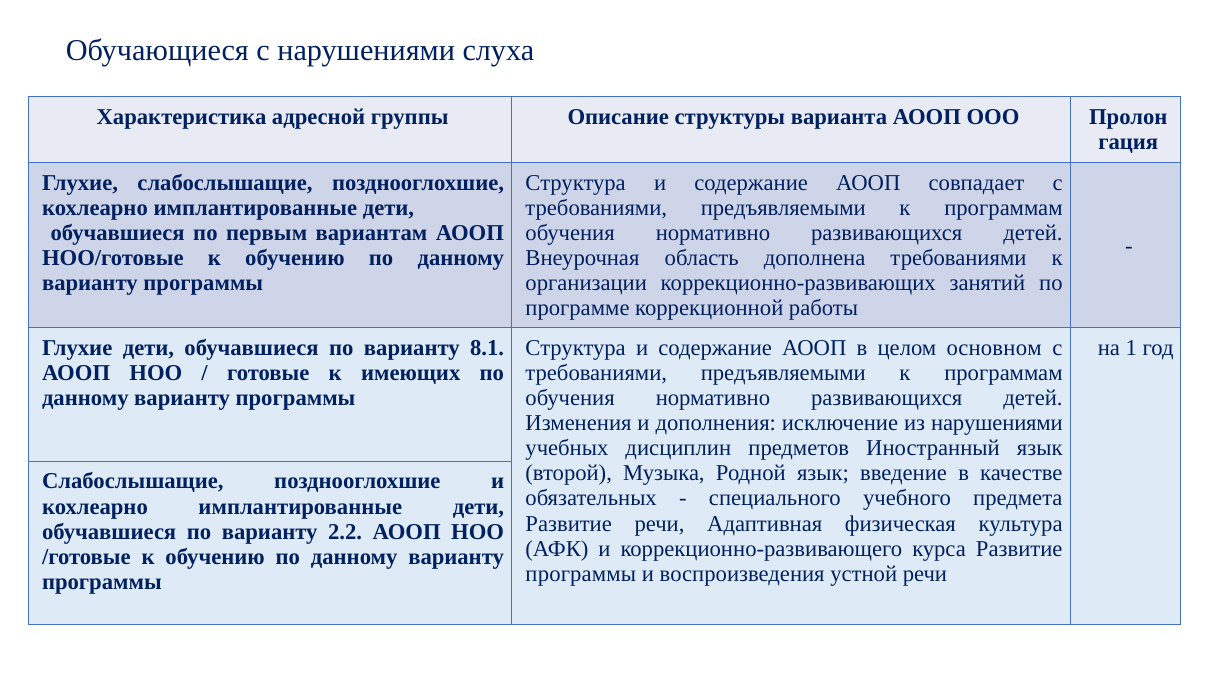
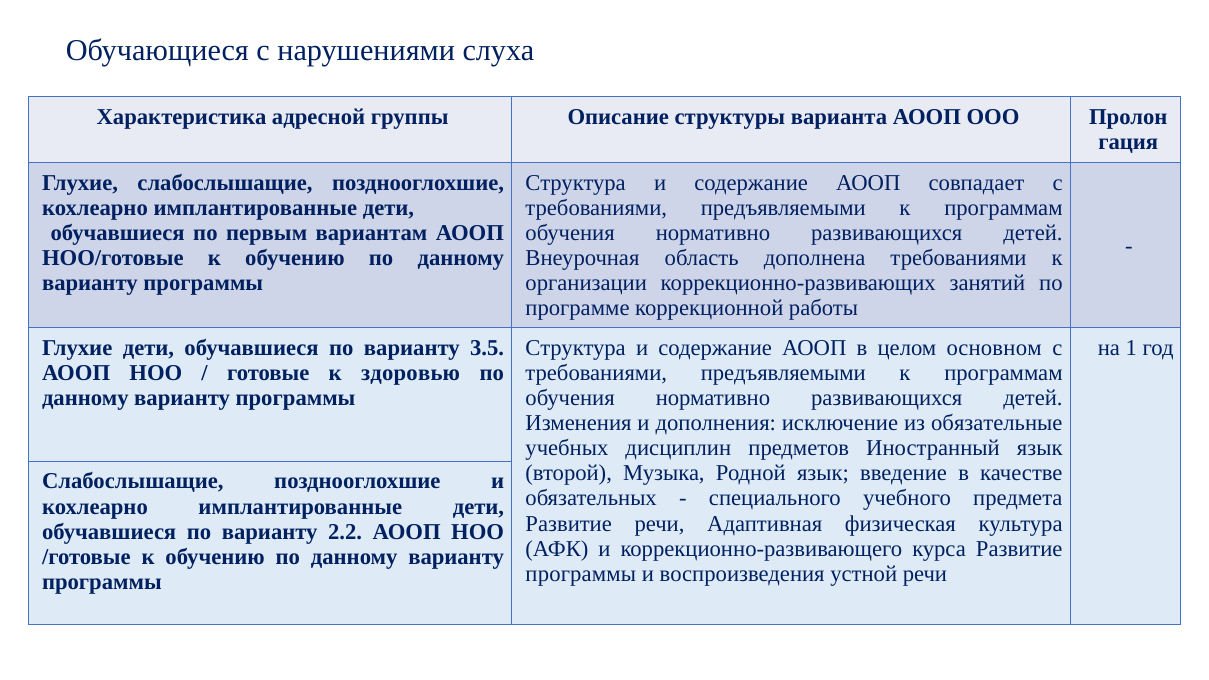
8.1: 8.1 -> 3.5
имеющих: имеющих -> здоровью
из нарушениями: нарушениями -> обязательные
